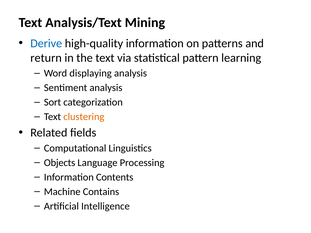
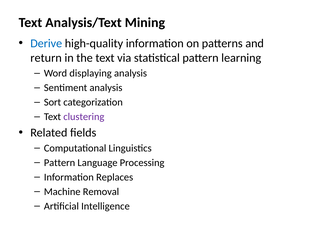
clustering colour: orange -> purple
Objects at (60, 163): Objects -> Pattern
Contents: Contents -> Replaces
Contains: Contains -> Removal
